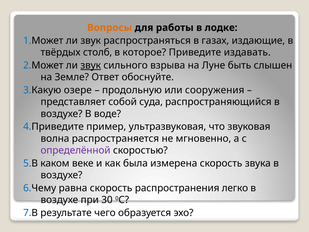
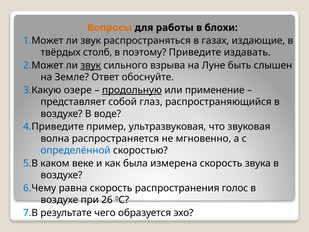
лодке: лодке -> блохи
которое: которое -> поэтому
продольную underline: none -> present
сооружения: сооружения -> применение
суда: суда -> глаз
определённой colour: purple -> blue
легко: легко -> голос
30: 30 -> 26
